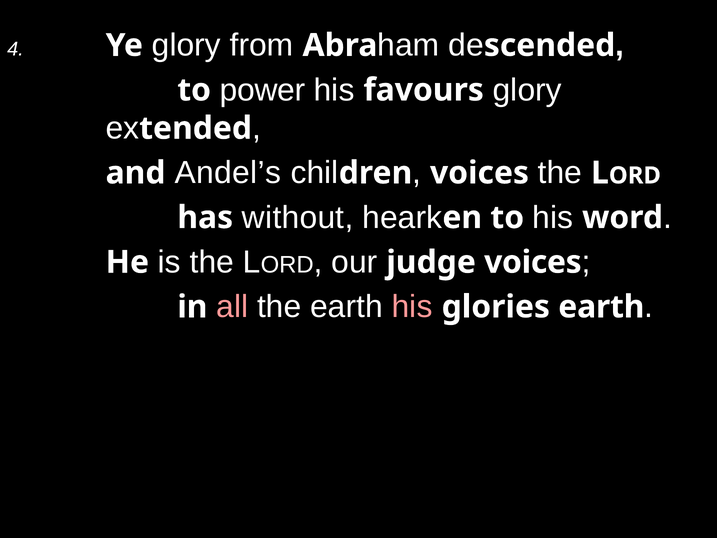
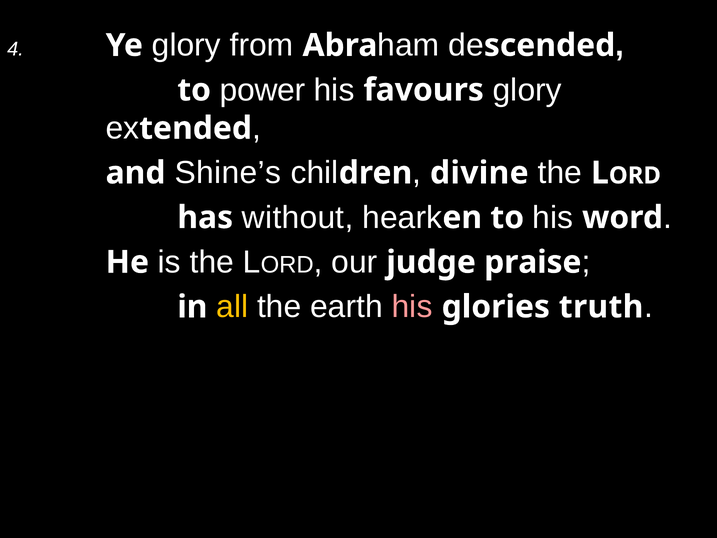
Andel’s: Andel’s -> Shine’s
voices at (479, 173): voices -> divine
judge voices: voices -> praise
all colour: pink -> yellow
glories earth: earth -> truth
